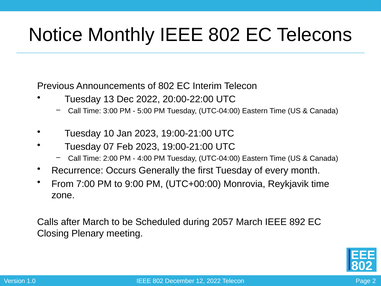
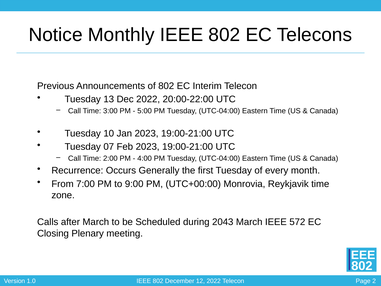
2057: 2057 -> 2043
892: 892 -> 572
